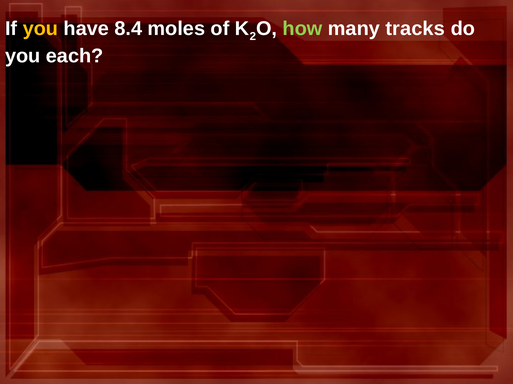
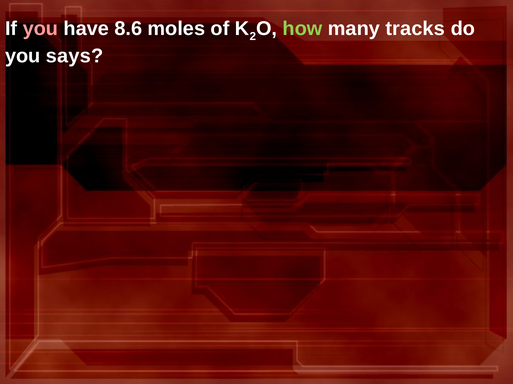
you at (40, 29) colour: yellow -> pink
8.4: 8.4 -> 8.6
each: each -> says
